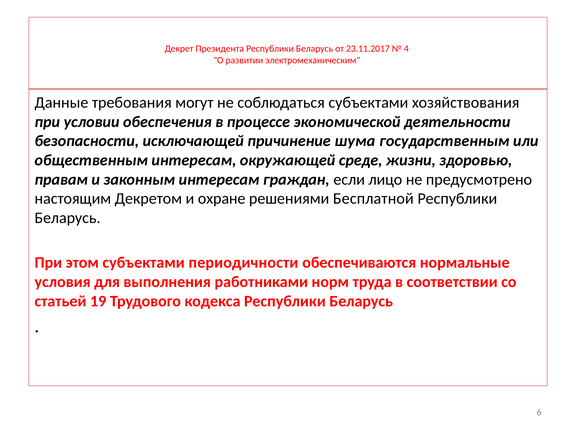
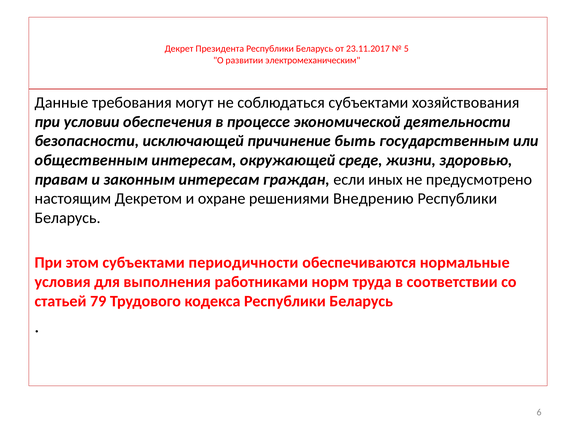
4: 4 -> 5
шума: шума -> быть
лицо: лицо -> иных
Бесплатной: Бесплатной -> Внедрению
19: 19 -> 79
